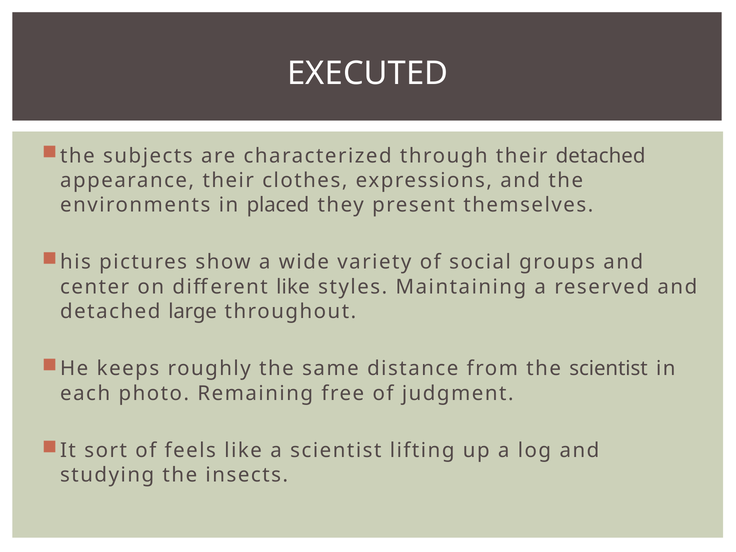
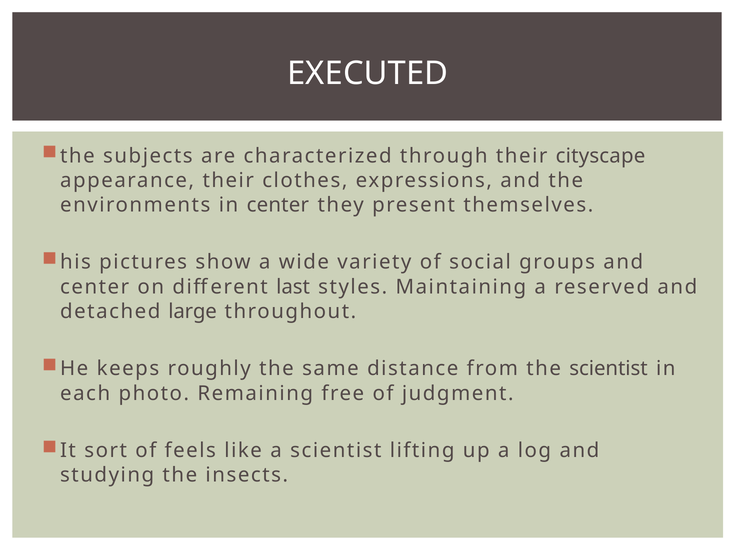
their detached: detached -> cityscape
in placed: placed -> center
different like: like -> last
